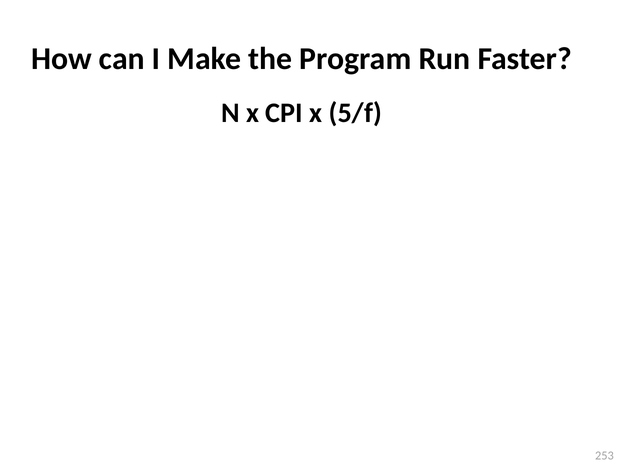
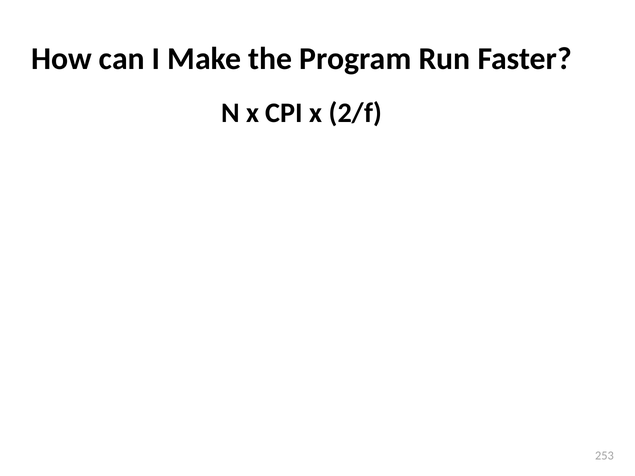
5/f: 5/f -> 2/f
